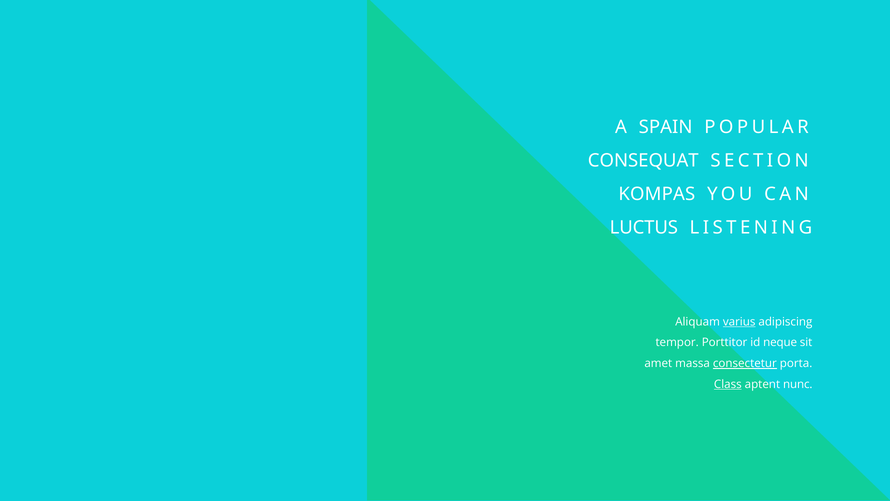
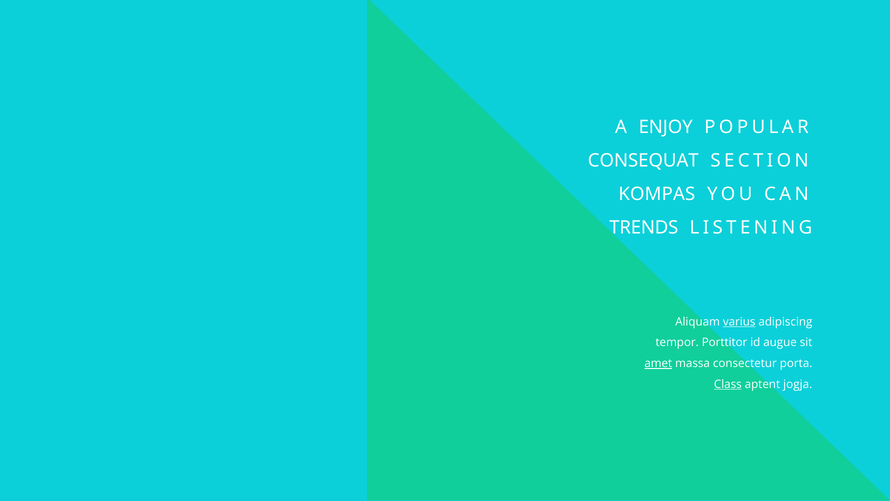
SPAIN: SPAIN -> ENJOY
LUCTUS: LUCTUS -> TRENDS
neque: neque -> augue
amet underline: none -> present
consectetur underline: present -> none
nunc: nunc -> jogja
